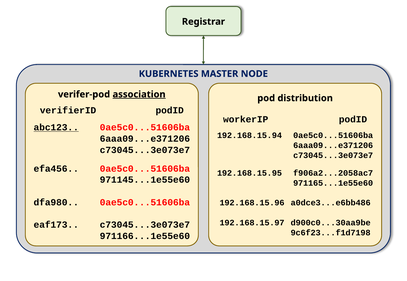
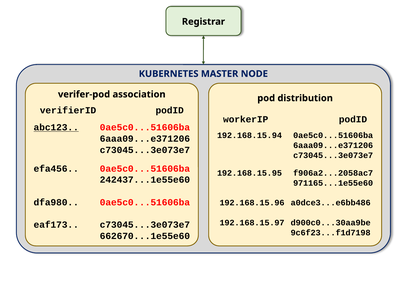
association underline: present -> none
971145...1e55e60: 971145...1e55e60 -> 242437...1e55e60
971166...1e55e60: 971166...1e55e60 -> 662670...1e55e60
